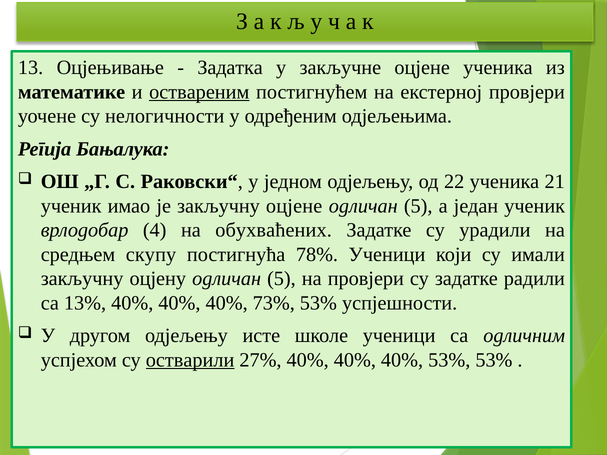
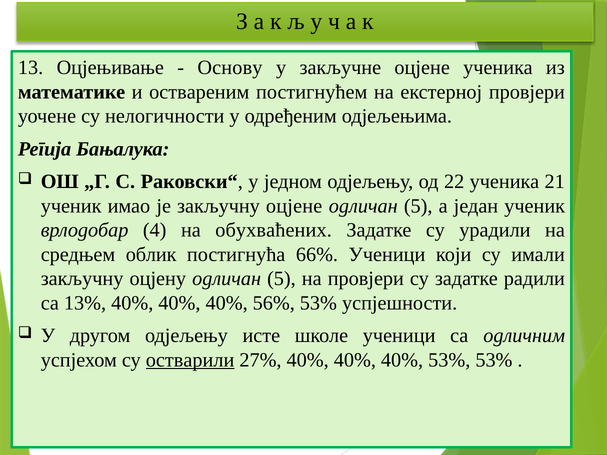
Задатка: Задатка -> Основу
оствареним underline: present -> none
скупу: скупу -> облик
78%: 78% -> 66%
73%: 73% -> 56%
